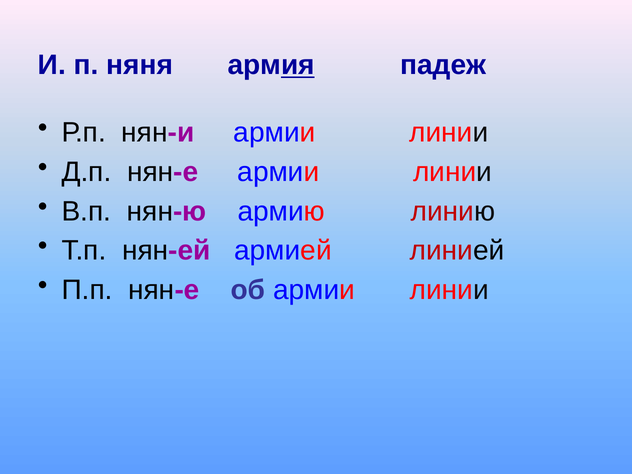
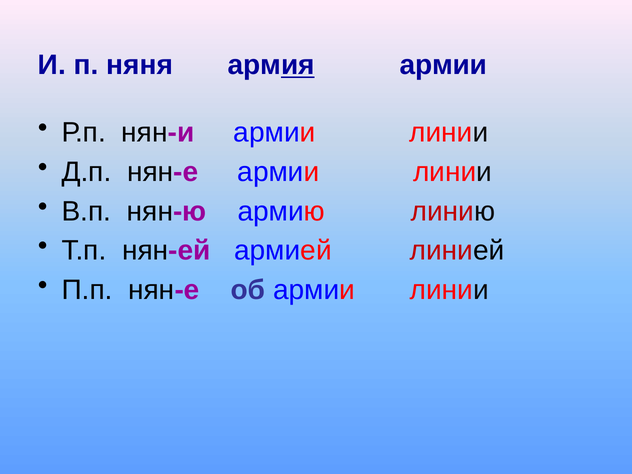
армия падеж: падеж -> армии
